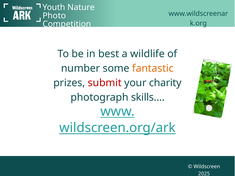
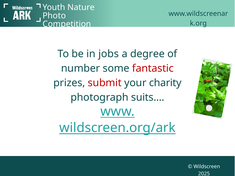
best: best -> jobs
wildlife: wildlife -> degree
fantastic colour: orange -> red
skills: skills -> suits
